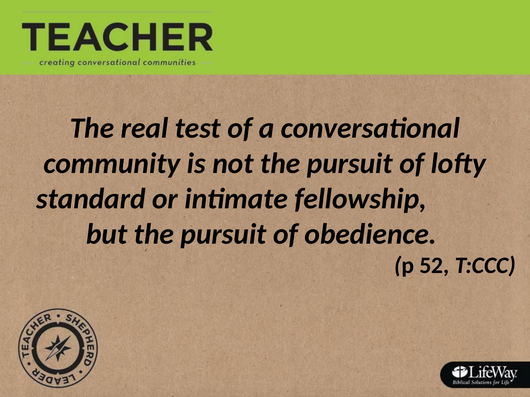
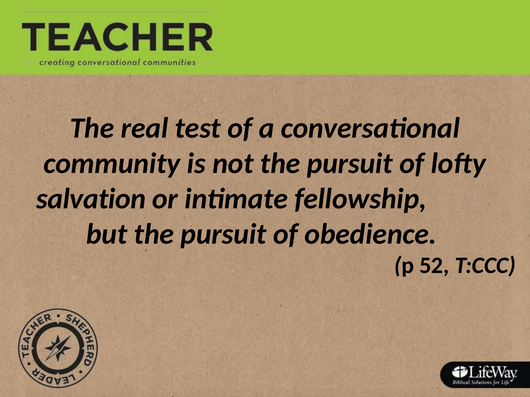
standard: standard -> salvation
